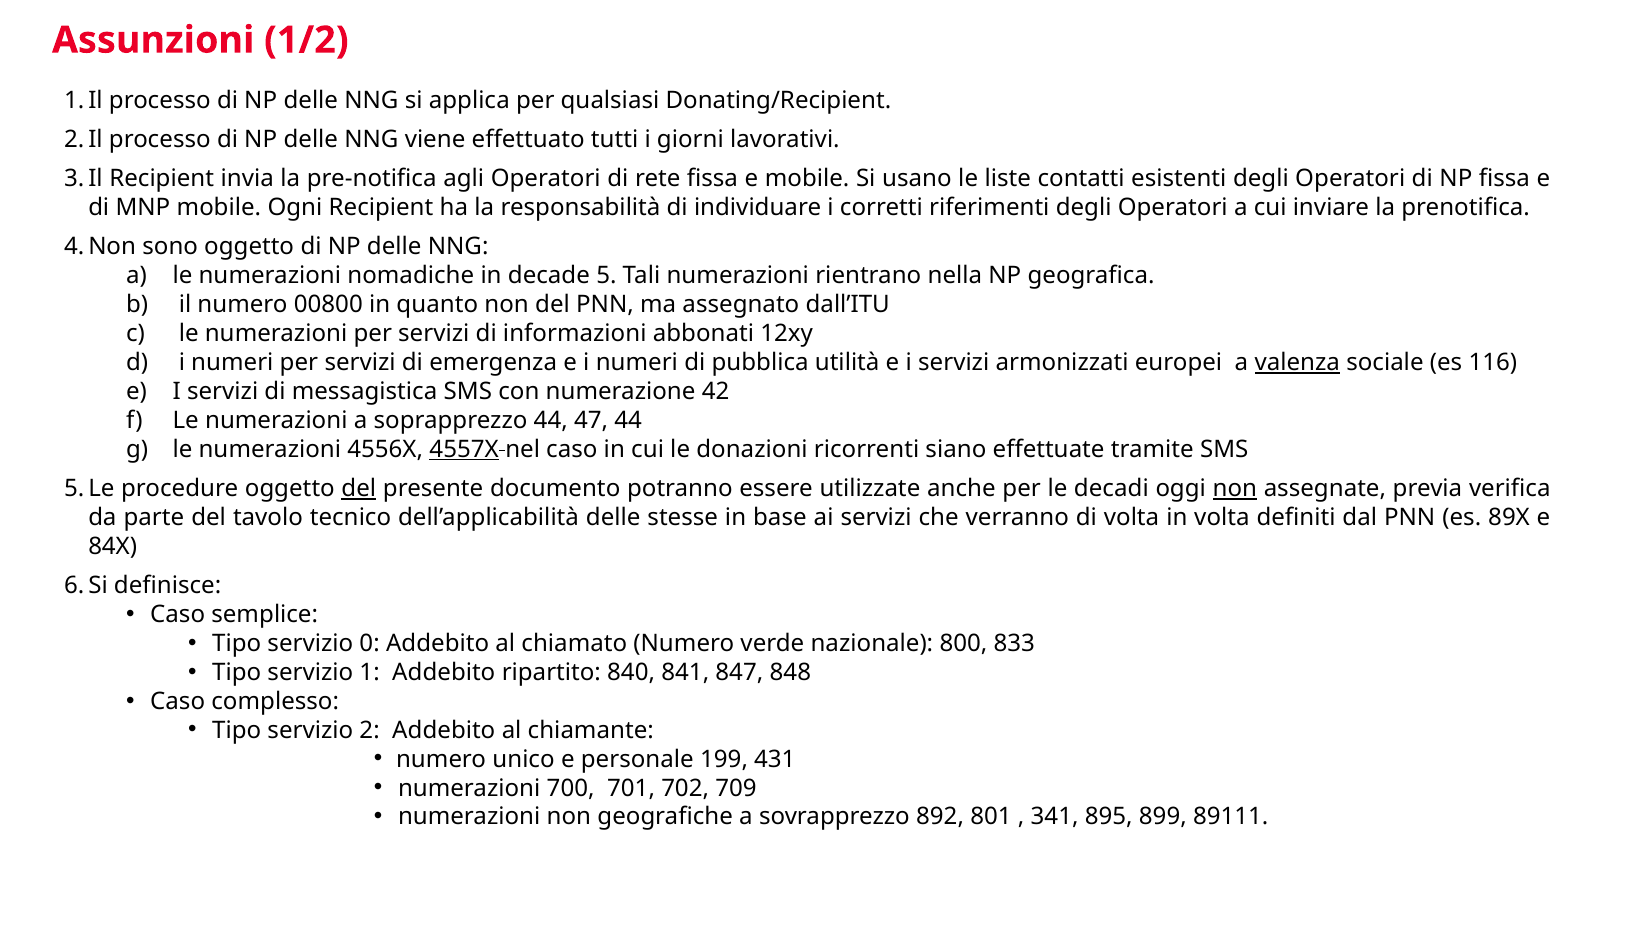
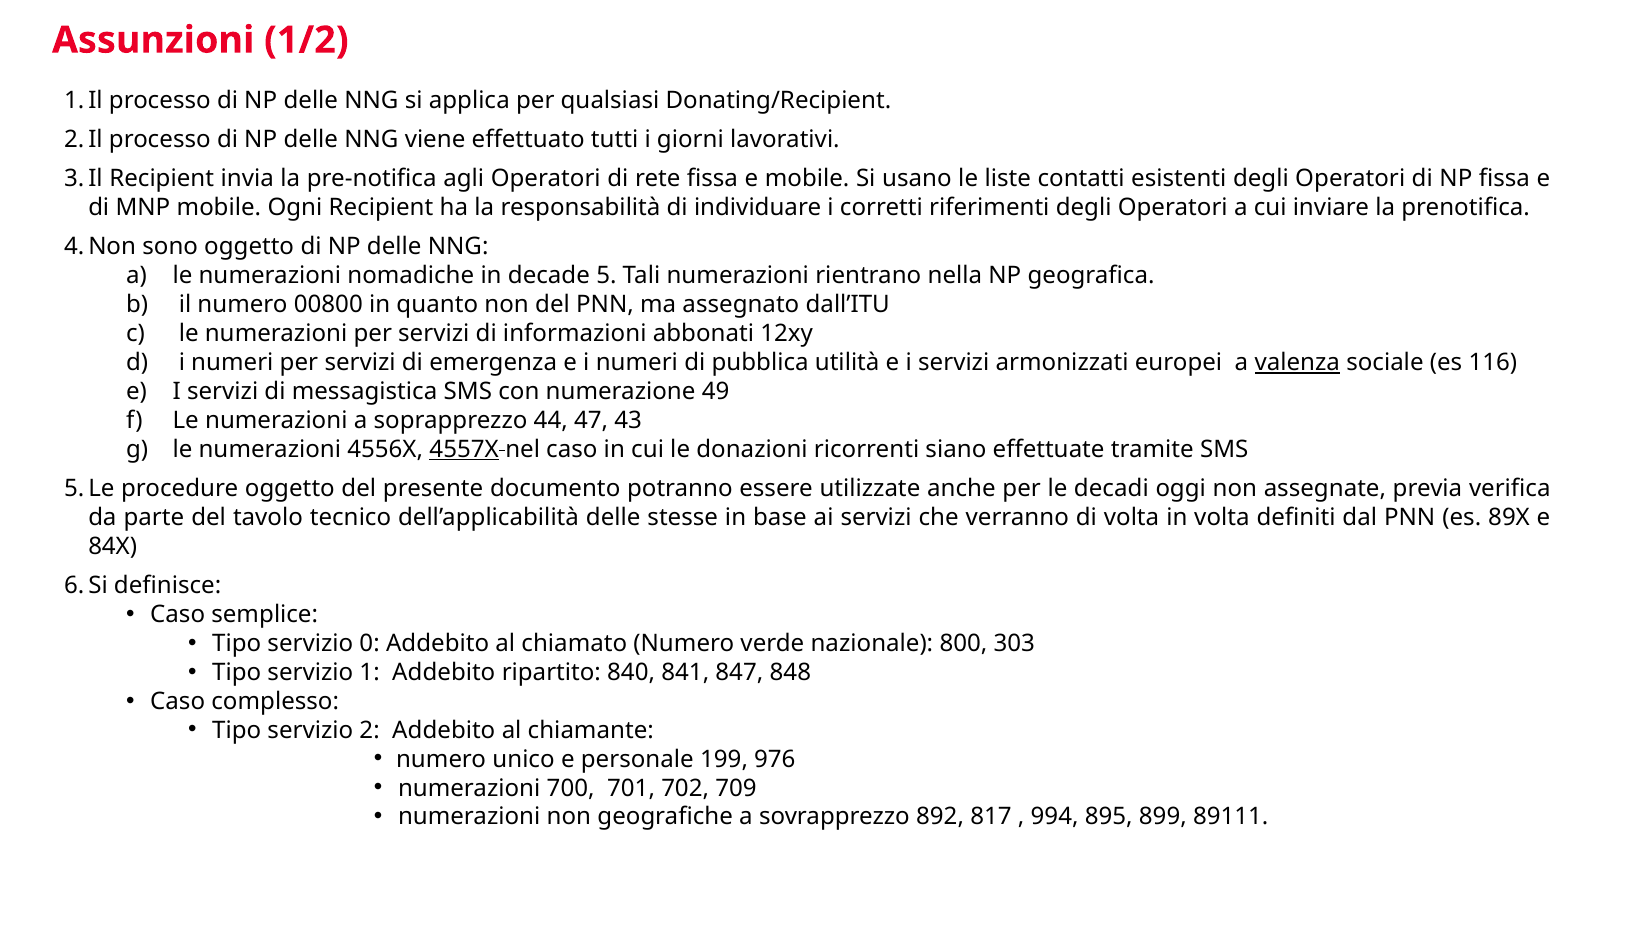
42: 42 -> 49
47 44: 44 -> 43
del at (359, 489) underline: present -> none
non at (1235, 489) underline: present -> none
833: 833 -> 303
431: 431 -> 976
801: 801 -> 817
341: 341 -> 994
